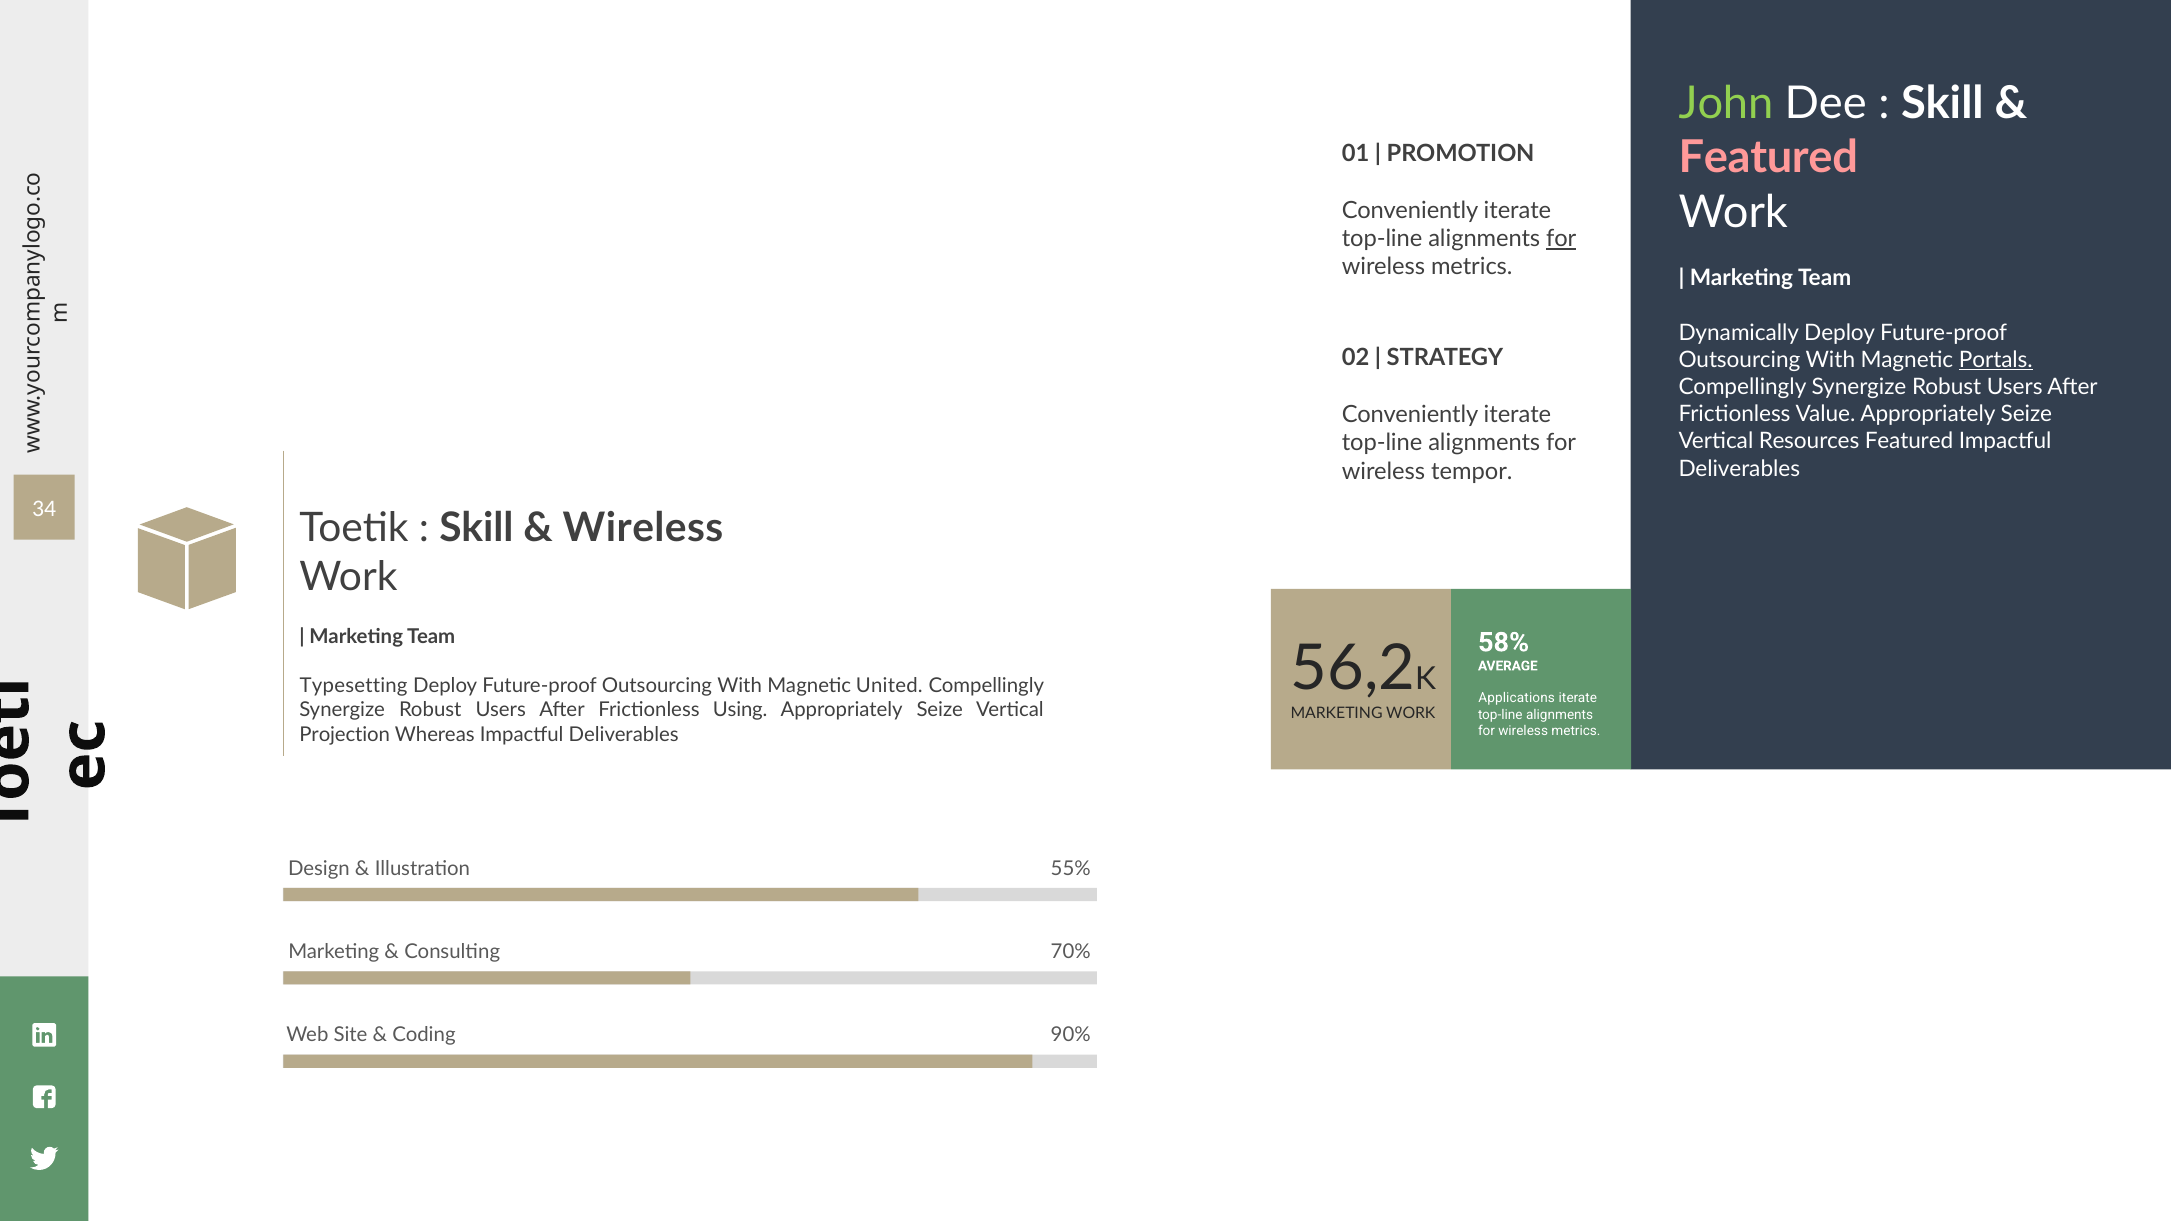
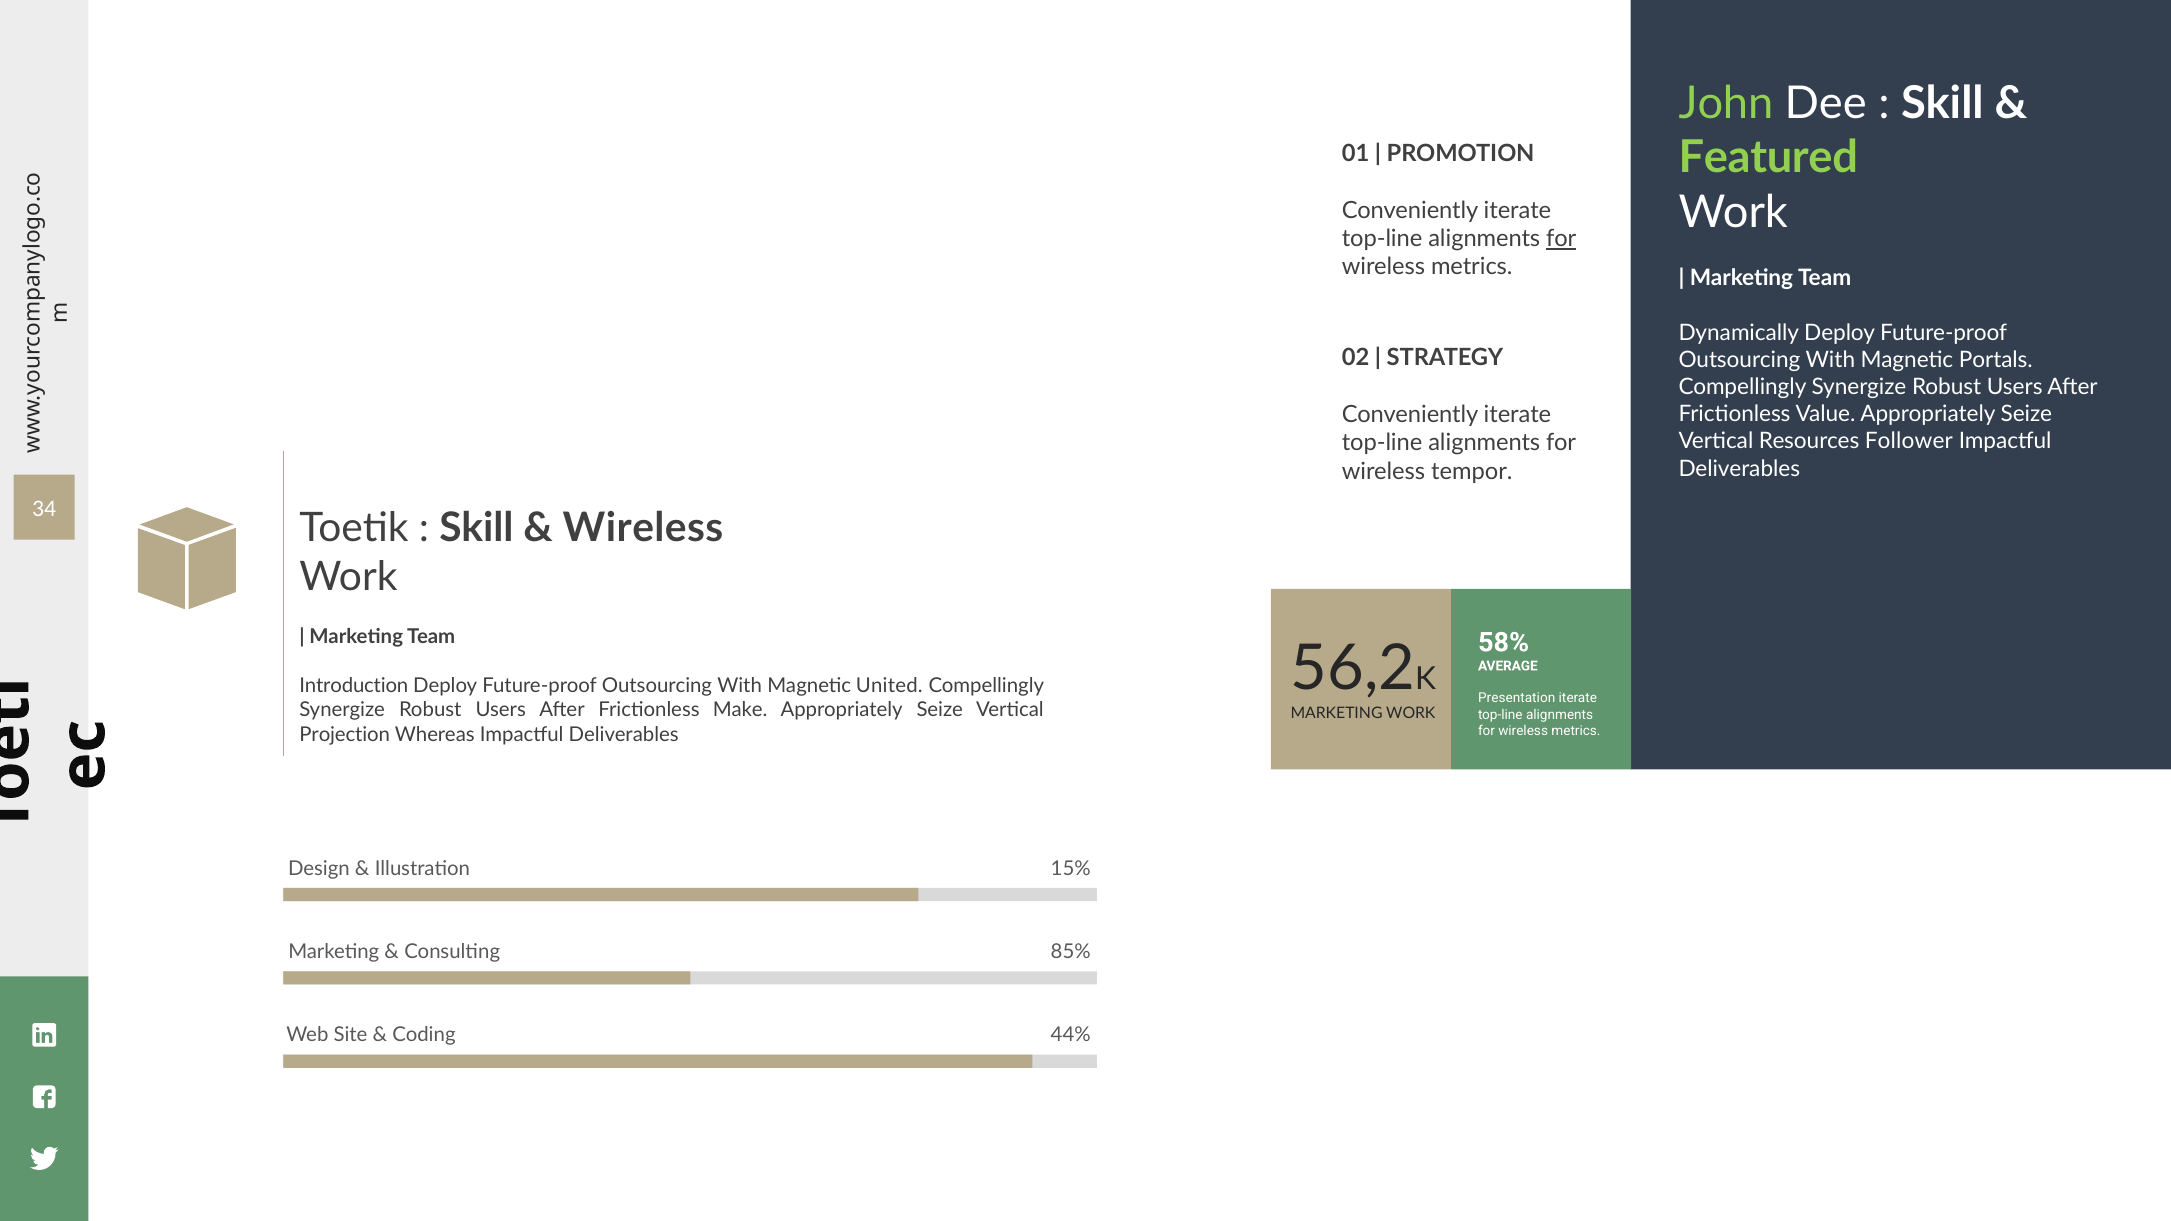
Featured at (1768, 158) colour: pink -> light green
Portals underline: present -> none
Resources Featured: Featured -> Follower
Typesetting: Typesetting -> Introduction
Applications: Applications -> Presentation
Using: Using -> Make
55%: 55% -> 15%
70%: 70% -> 85%
90%: 90% -> 44%
